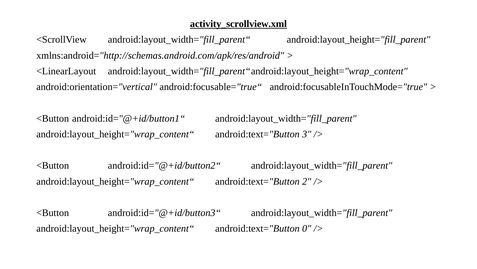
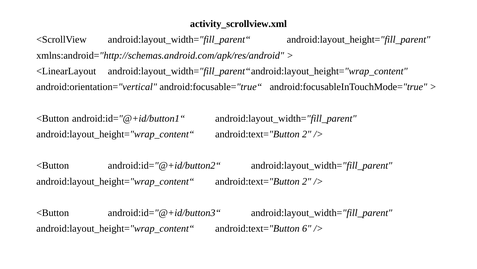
activity_scrollview.xml underline: present -> none
3 at (307, 134): 3 -> 2
0: 0 -> 6
